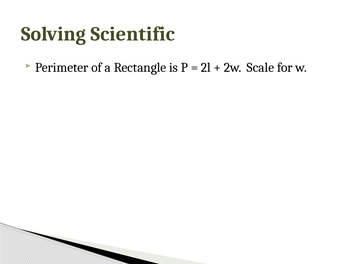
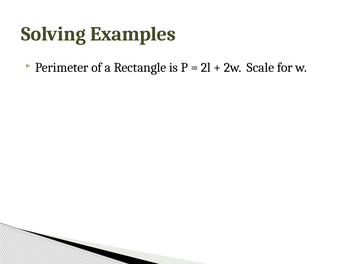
Scientific: Scientific -> Examples
